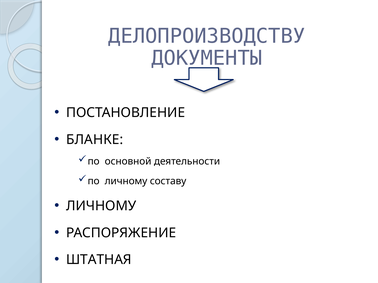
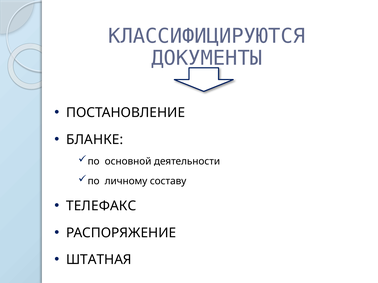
ДЕЛОПРОИЗВОДСТВУ: ДЕЛОПРОИЗВОДСТВУ -> КЛАССИФИЦИРУЮТСЯ
ЛИЧНОМУ at (101, 206): ЛИЧНОМУ -> ТЕЛЕФАКС
